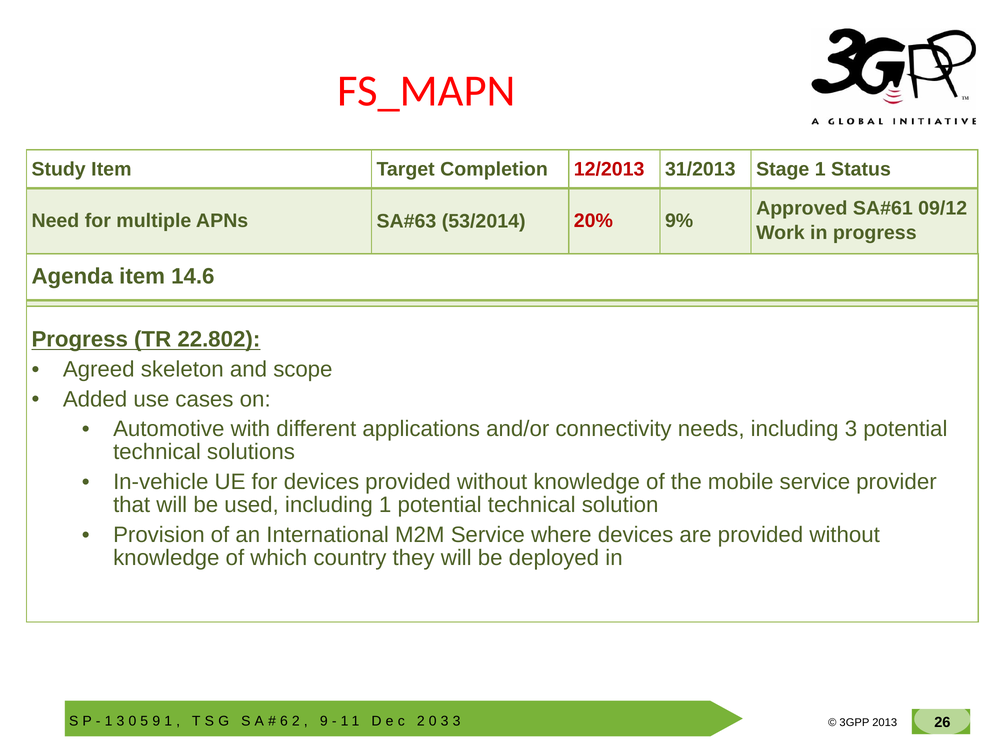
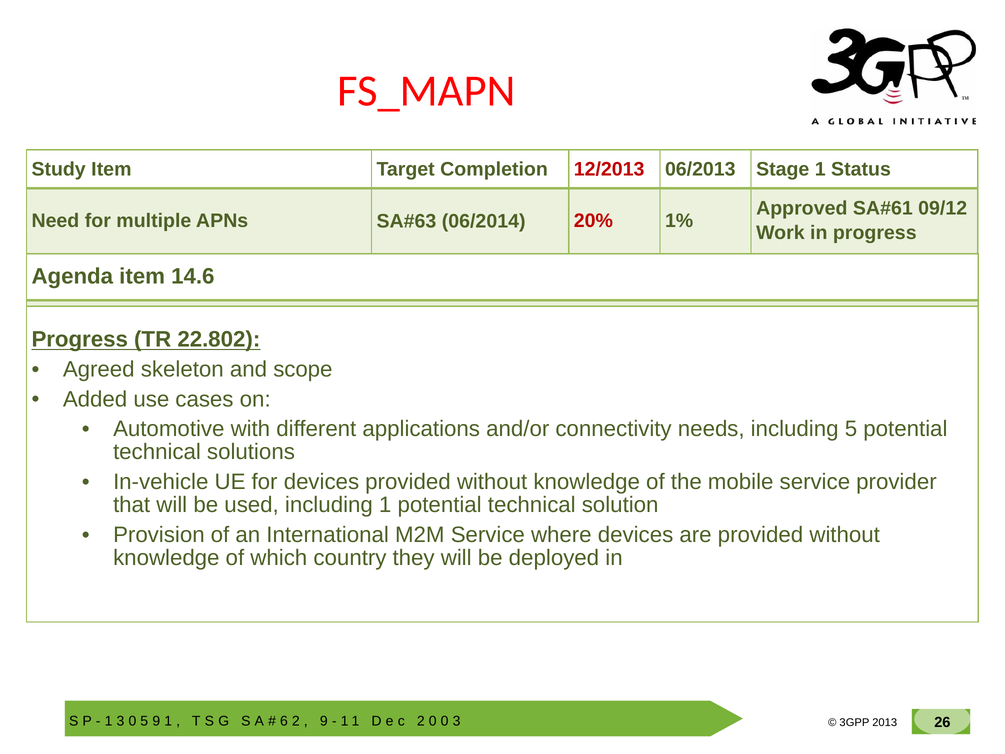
31/2013: 31/2013 -> 06/2013
53/2014: 53/2014 -> 06/2014
9%: 9% -> 1%
including 3: 3 -> 5
3 at (445, 721): 3 -> 0
